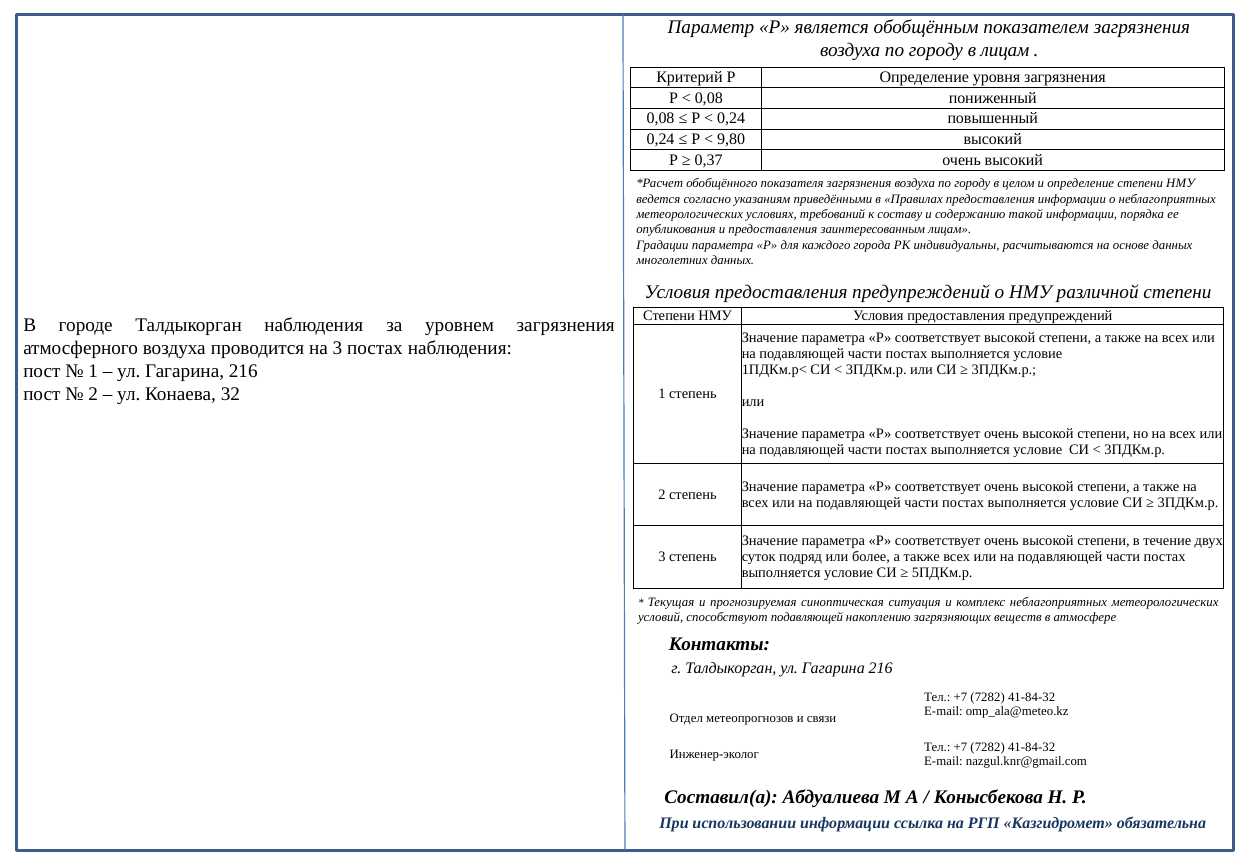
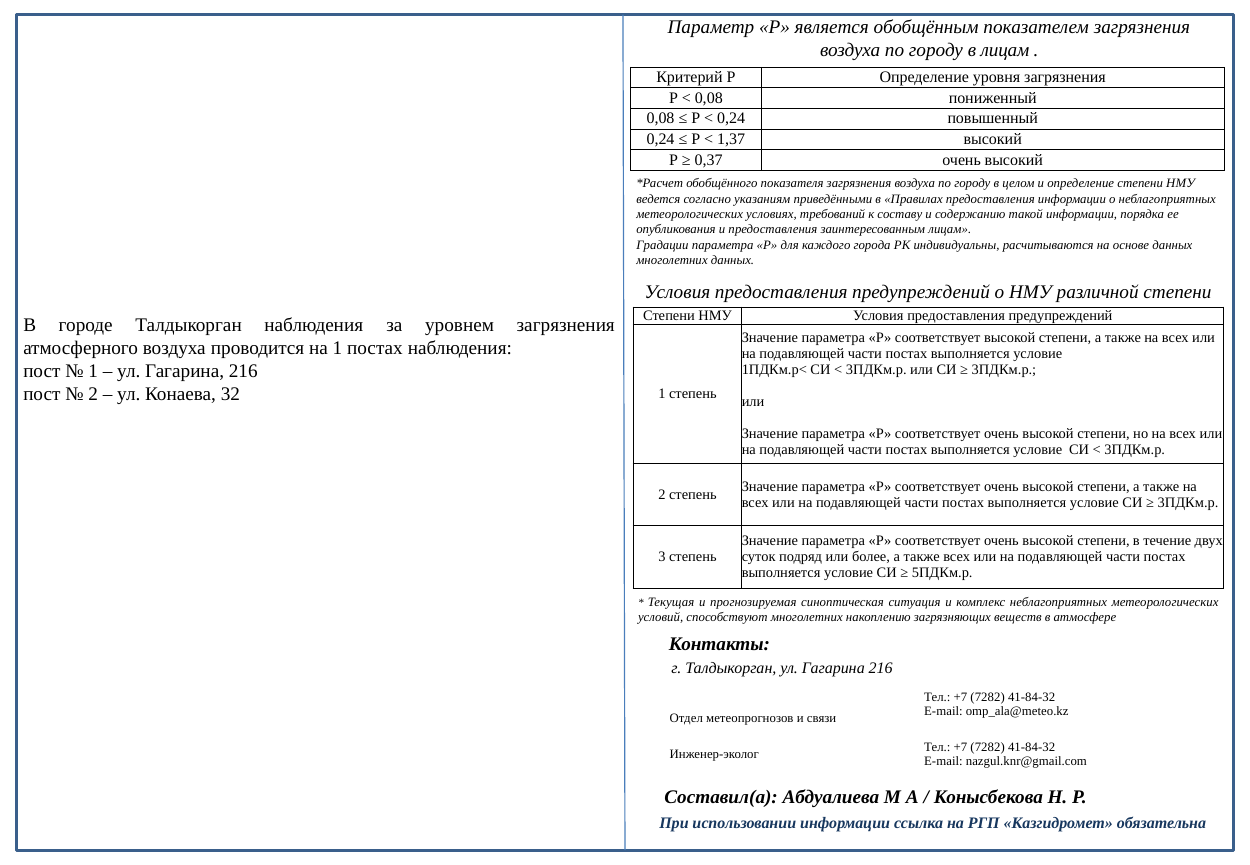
9,80: 9,80 -> 1,37
на 3: 3 -> 1
способствуют подавляющей: подавляющей -> многолетних
